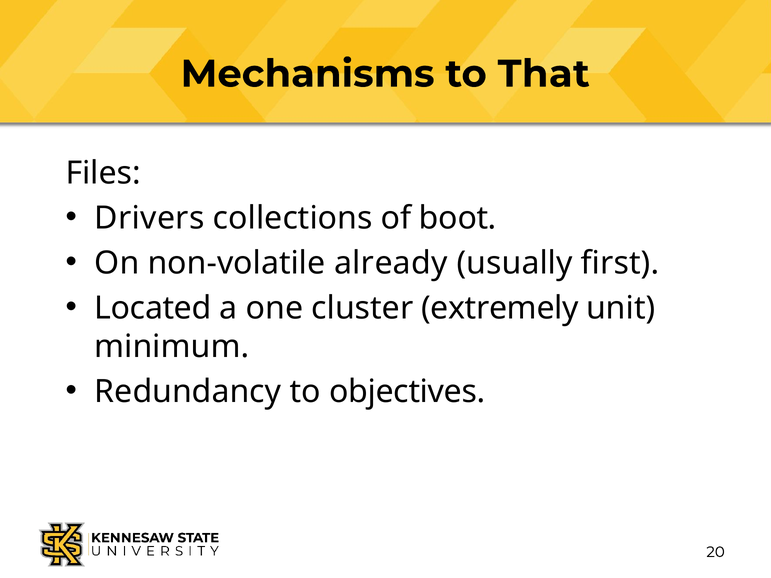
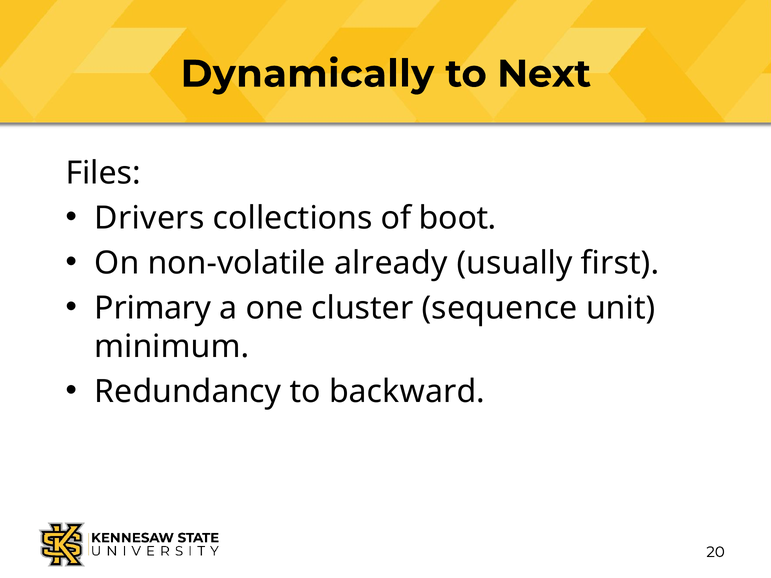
Mechanisms: Mechanisms -> Dynamically
That: That -> Next
Located: Located -> Primary
extremely: extremely -> sequence
objectives: objectives -> backward
